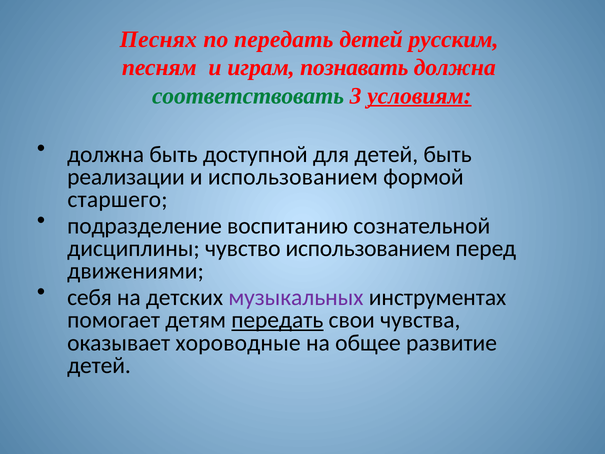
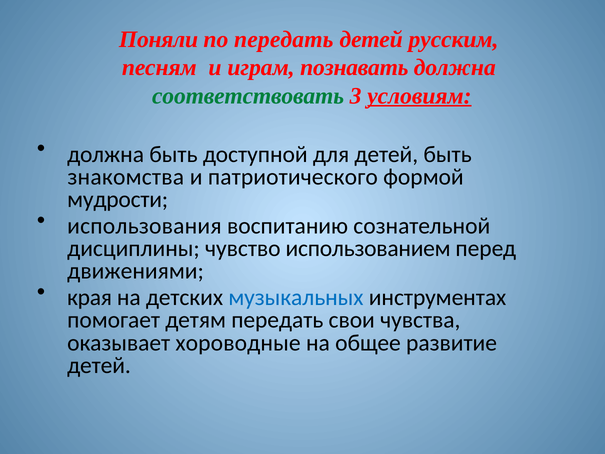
Песнях: Песнях -> Поняли
реализации: реализации -> знакомства
и использованием: использованием -> патриотического
старшего: старшего -> мудрости
подразделение: подразделение -> использования
себя: себя -> края
музыкальных colour: purple -> blue
передать at (277, 320) underline: present -> none
